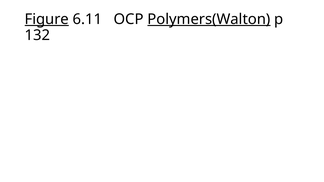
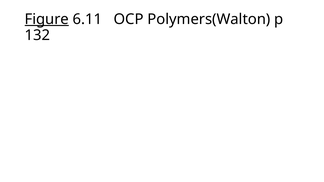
Polymers(Walton underline: present -> none
